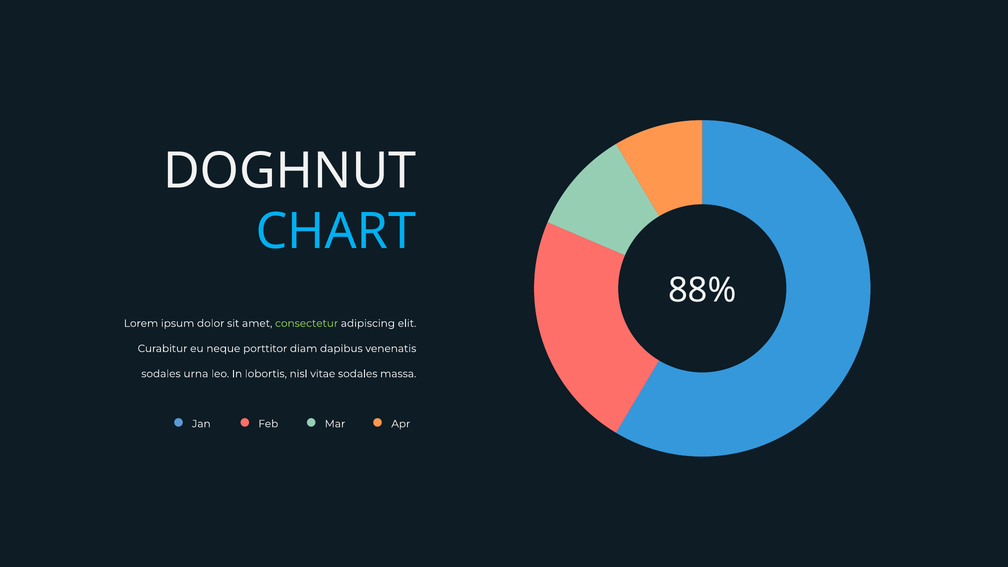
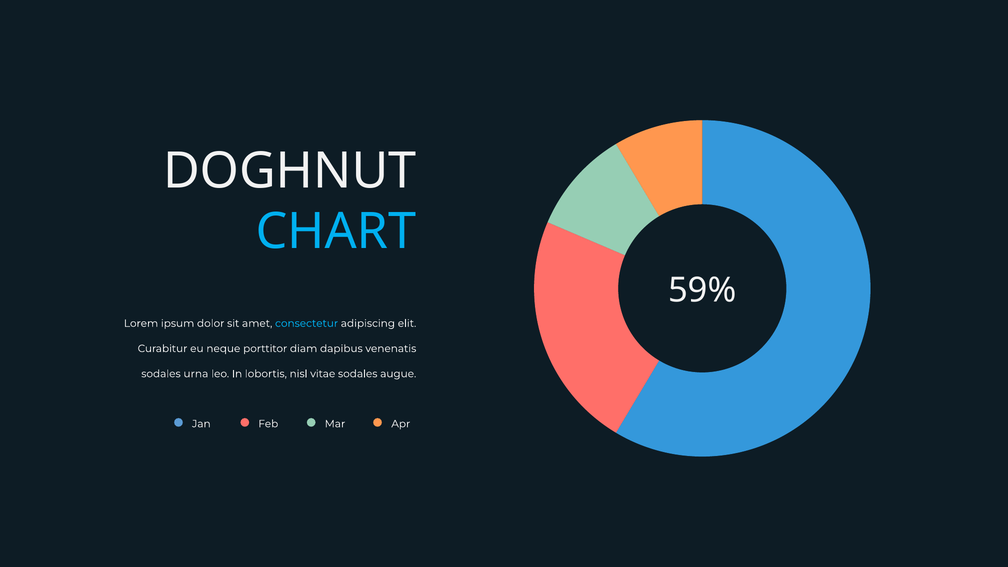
88%: 88% -> 59%
consectetur colour: light green -> light blue
massa: massa -> augue
